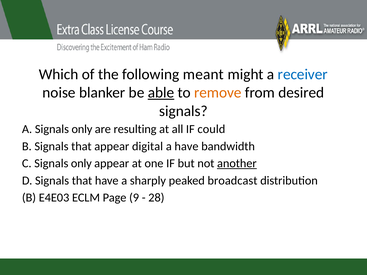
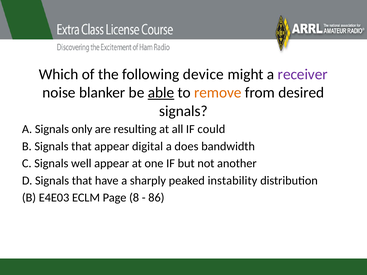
meant: meant -> device
receiver colour: blue -> purple
a have: have -> does
C Signals only: only -> well
another underline: present -> none
broadcast: broadcast -> instability
9: 9 -> 8
28: 28 -> 86
